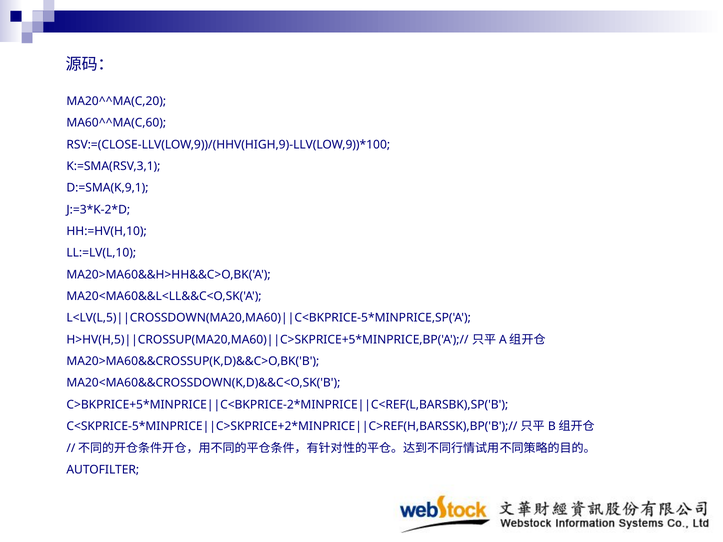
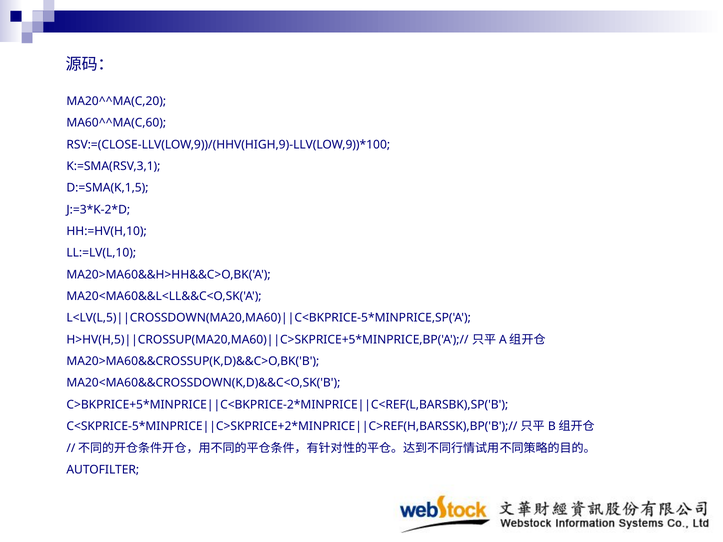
D:=SMA(K,9,1: D:=SMA(K,9,1 -> D:=SMA(K,1,5
